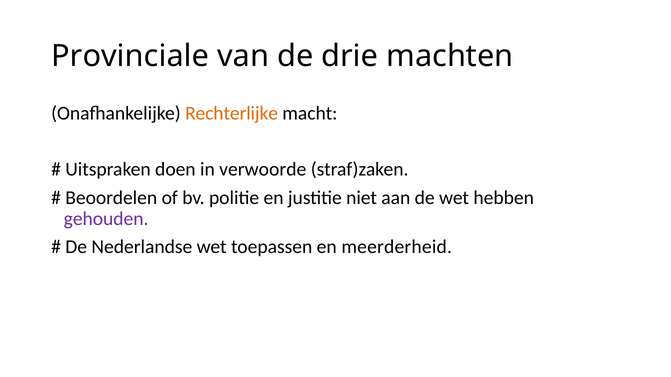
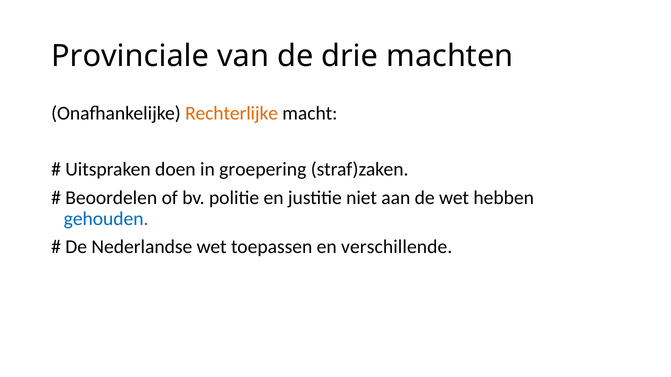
verwoorde: verwoorde -> groepering
gehouden colour: purple -> blue
meerderheid: meerderheid -> verschillende
